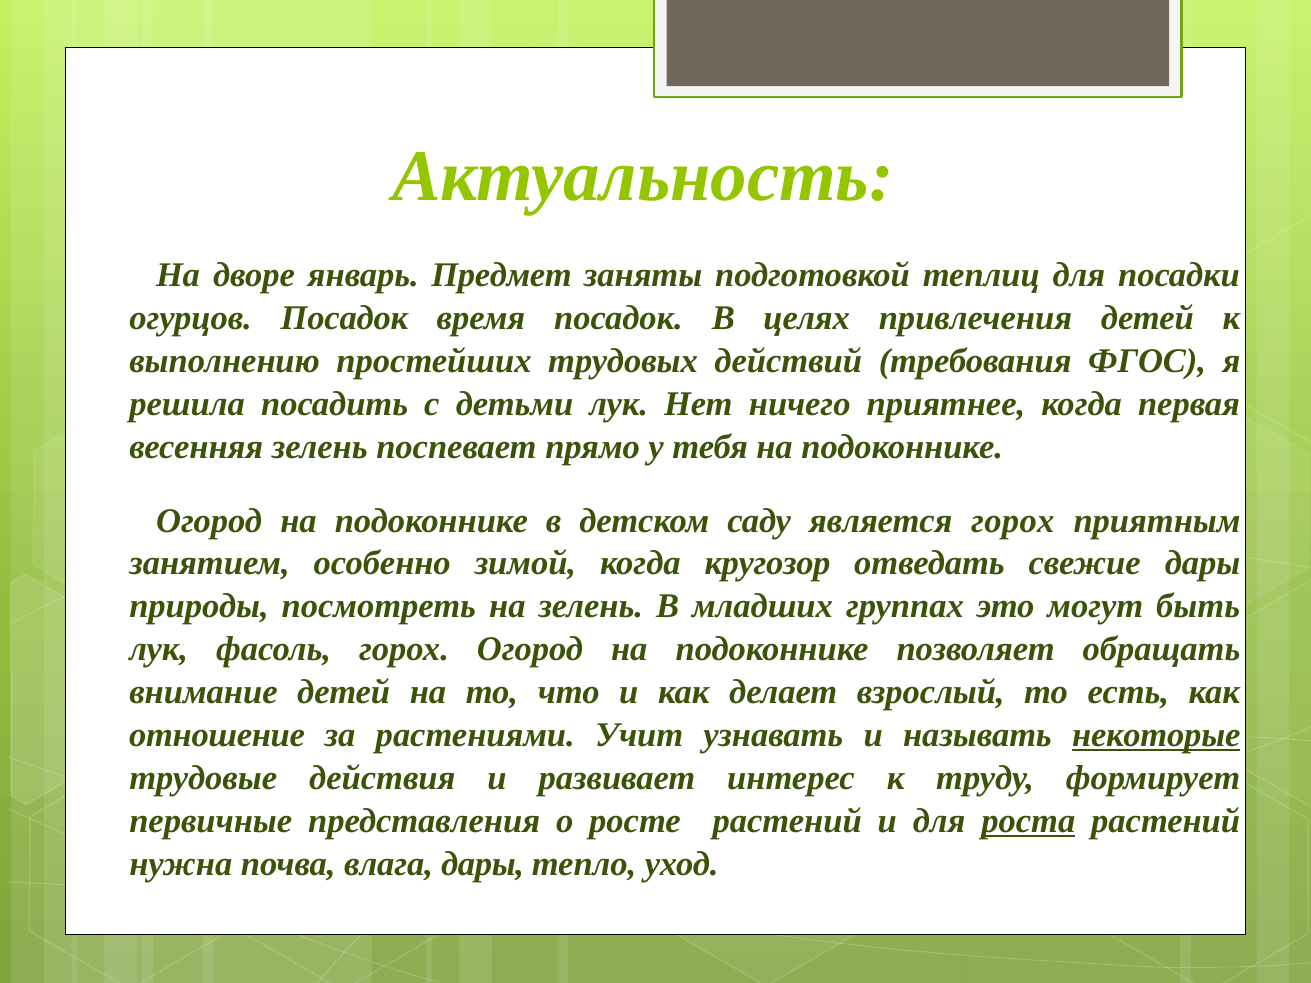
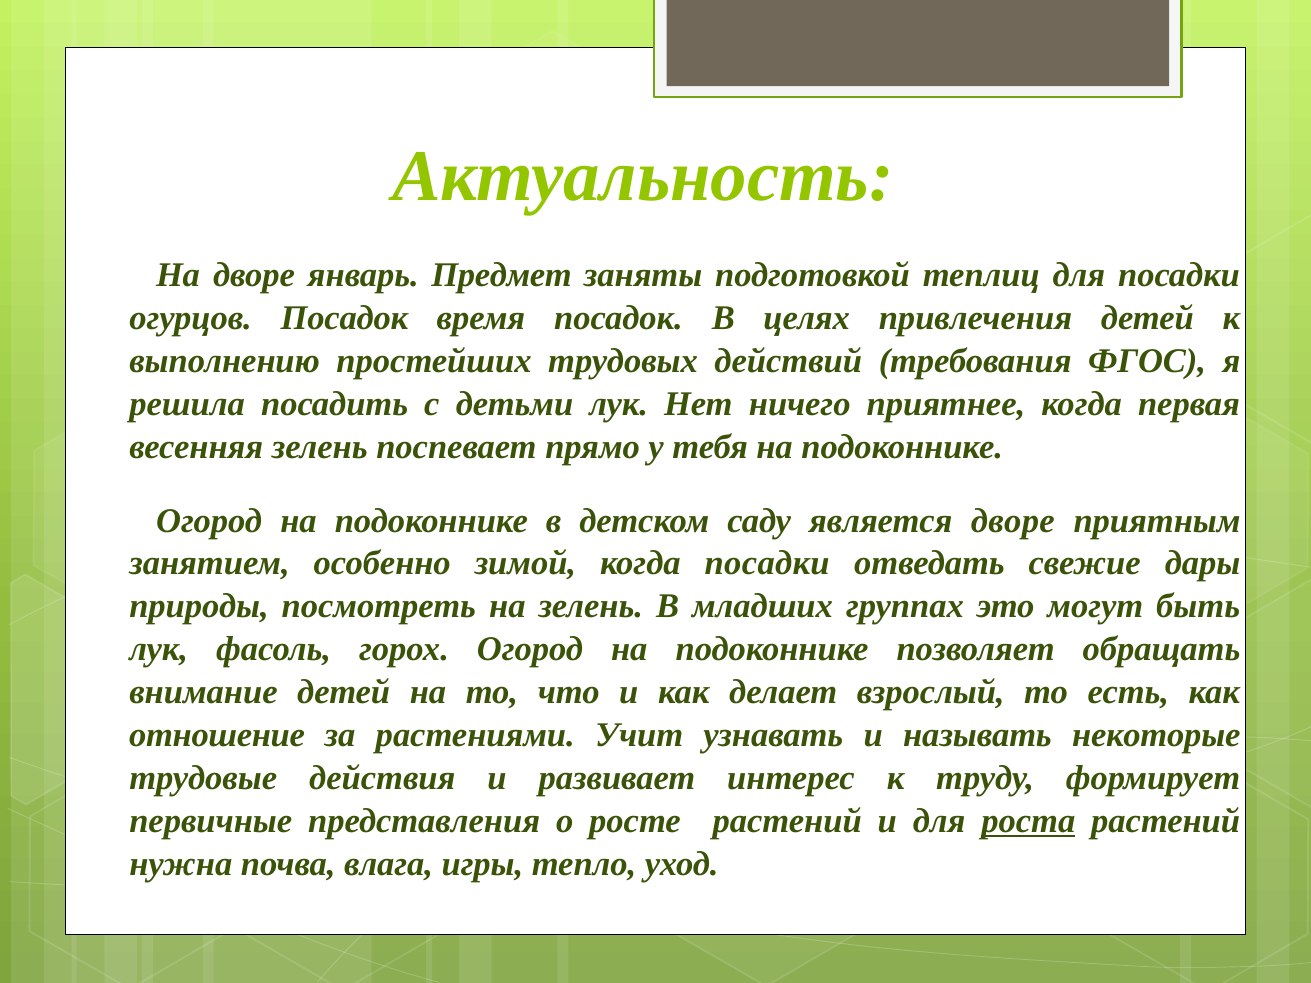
является горох: горох -> дворе
когда кругозор: кругозор -> посадки
некоторые underline: present -> none
влага дары: дары -> игры
